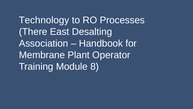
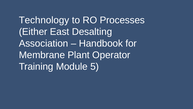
There: There -> Either
8: 8 -> 5
